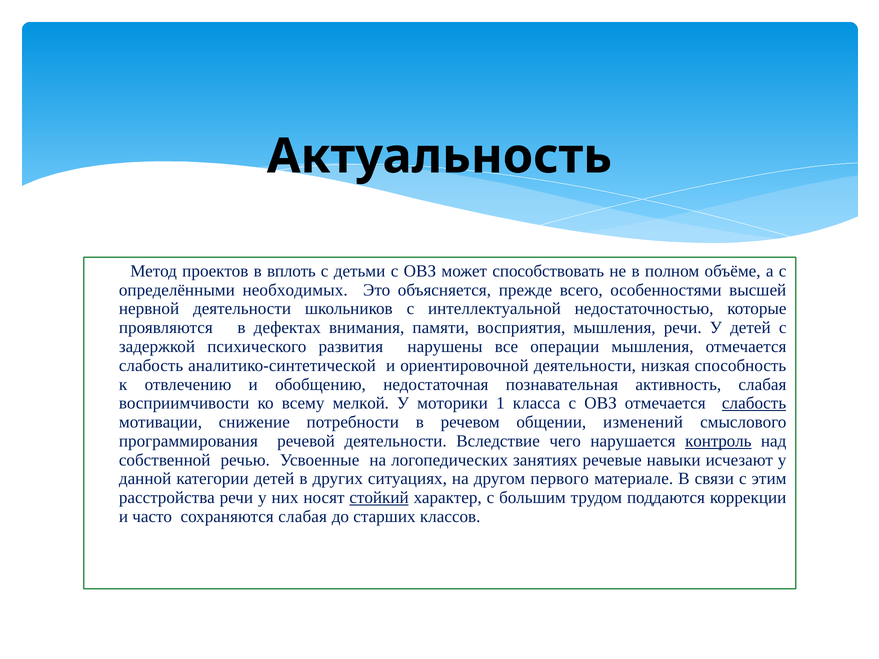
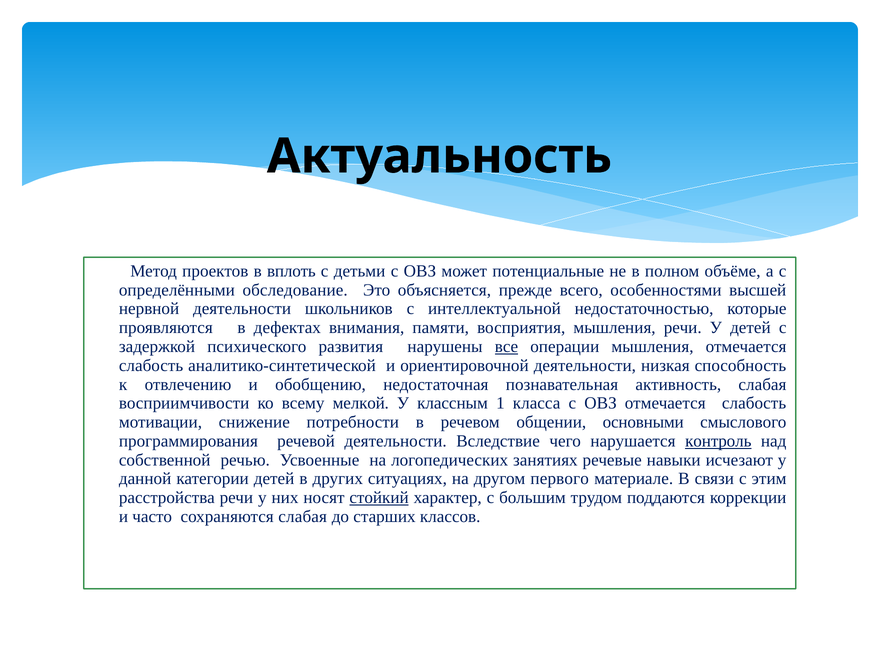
способствовать: способствовать -> потенциальные
необходимых: необходимых -> обследование
все underline: none -> present
моторики: моторики -> классным
слабость at (754, 403) underline: present -> none
изменений: изменений -> основными
